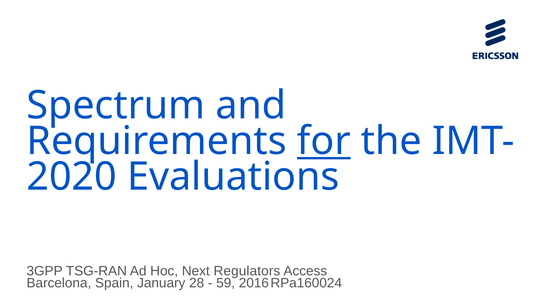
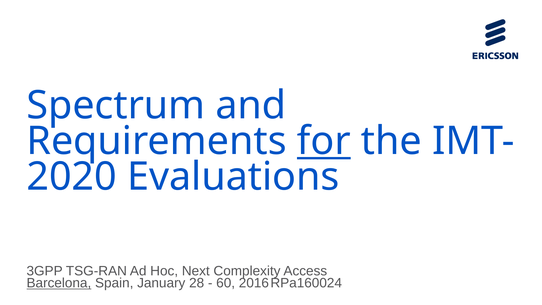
Regulators: Regulators -> Complexity
Barcelona underline: none -> present
59: 59 -> 60
